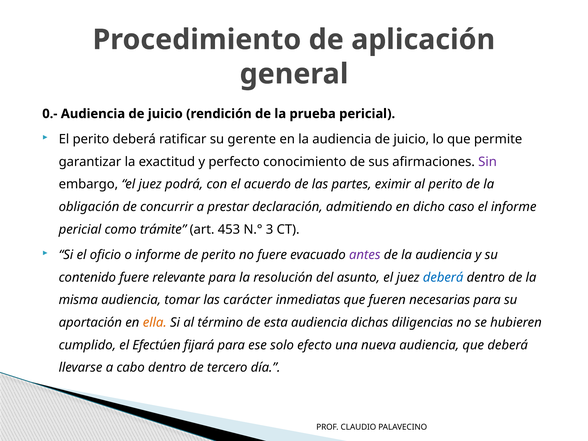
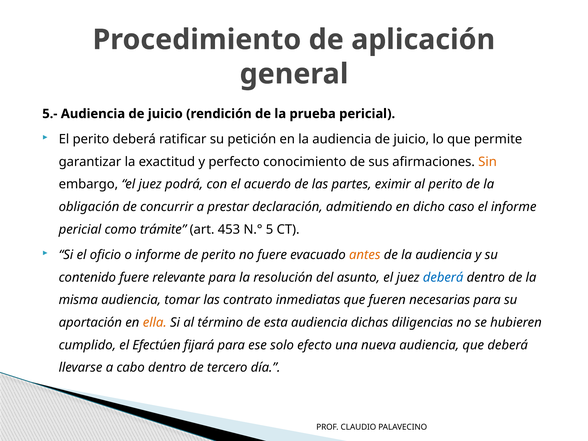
0.-: 0.- -> 5.-
gerente: gerente -> petición
Sin colour: purple -> orange
3: 3 -> 5
antes colour: purple -> orange
carácter: carácter -> contrato
